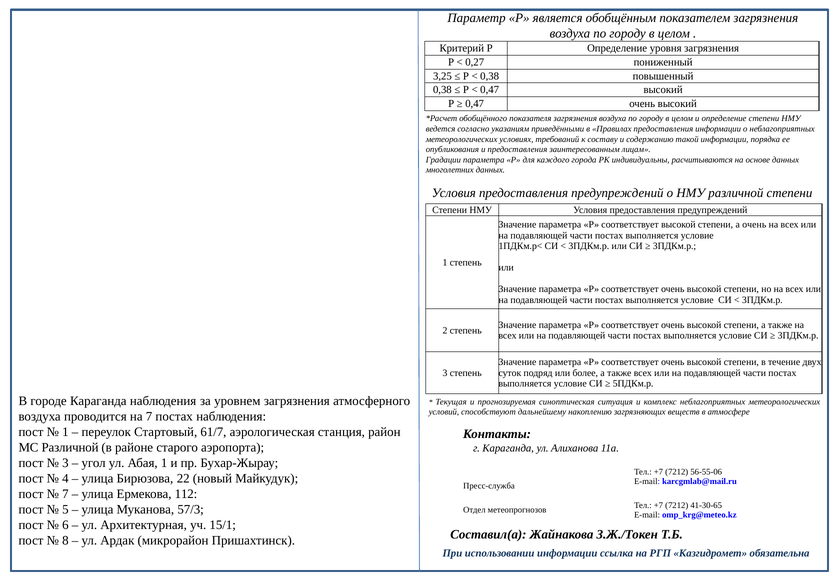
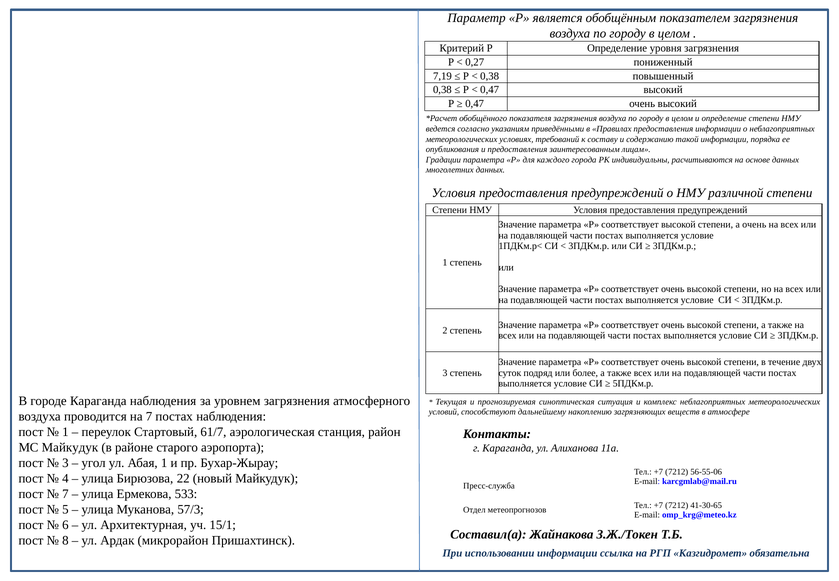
3,25: 3,25 -> 7,19
МС Различной: Различной -> Майкудук
112: 112 -> 533
